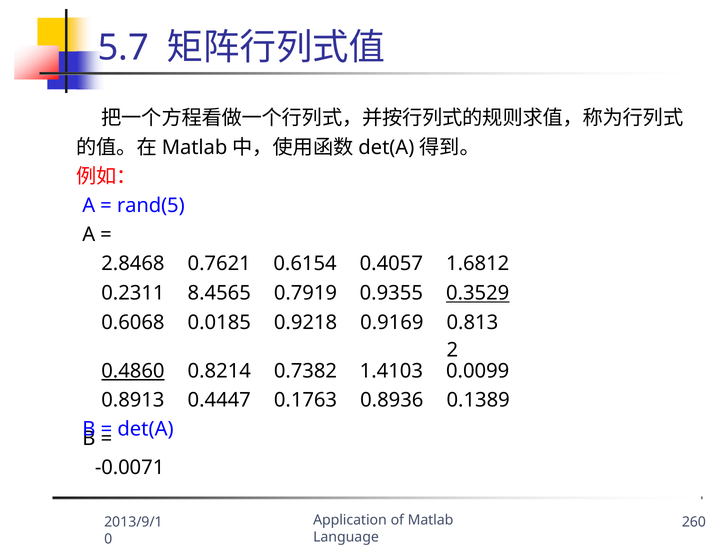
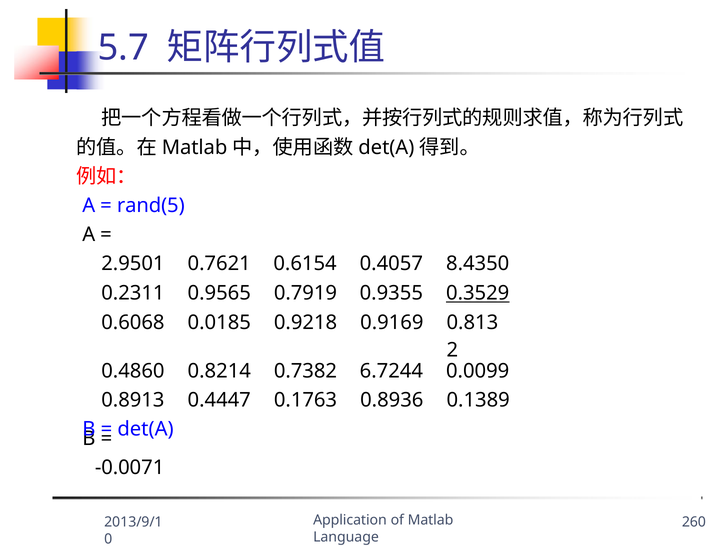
2.8468: 2.8468 -> 2.9501
1.6812: 1.6812 -> 8.4350
8.4565: 8.4565 -> 0.9565
0.4860 underline: present -> none
1.4103: 1.4103 -> 6.7244
